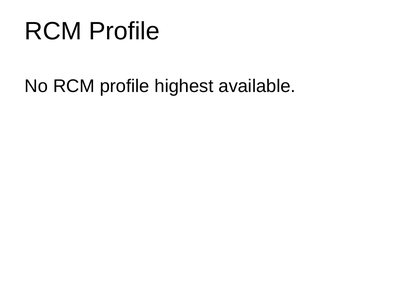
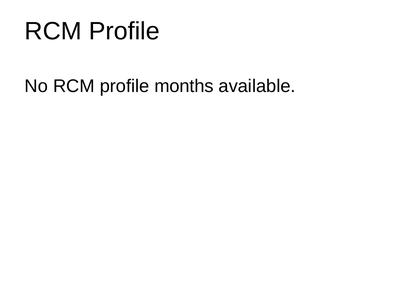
highest: highest -> months
